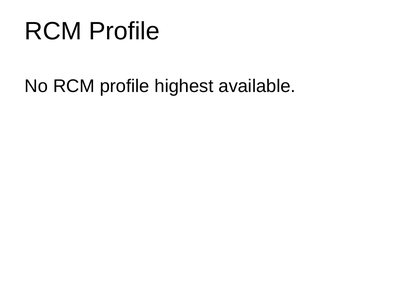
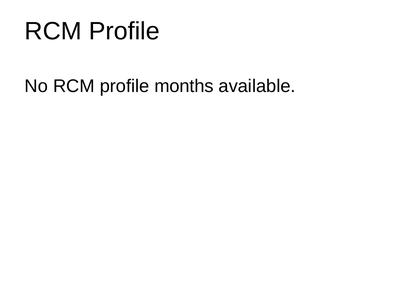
highest: highest -> months
